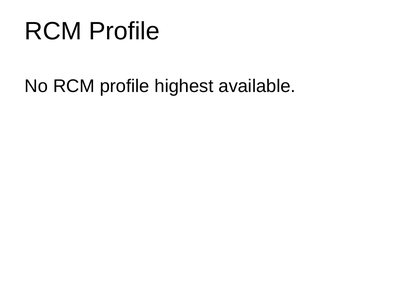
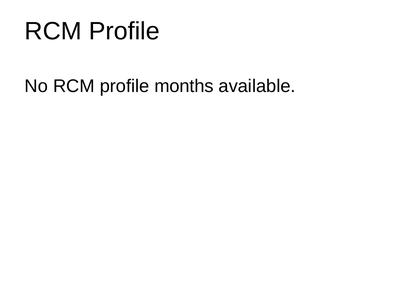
highest: highest -> months
